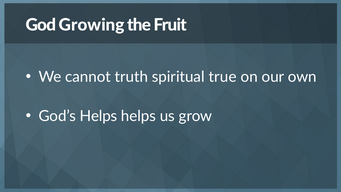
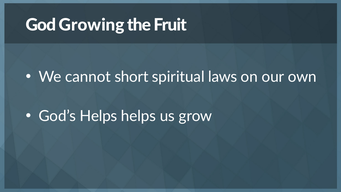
truth: truth -> short
true: true -> laws
